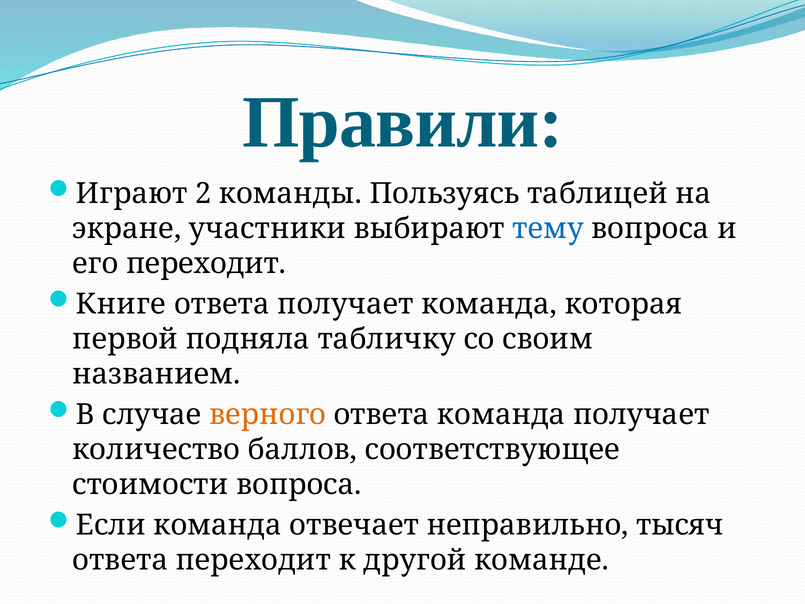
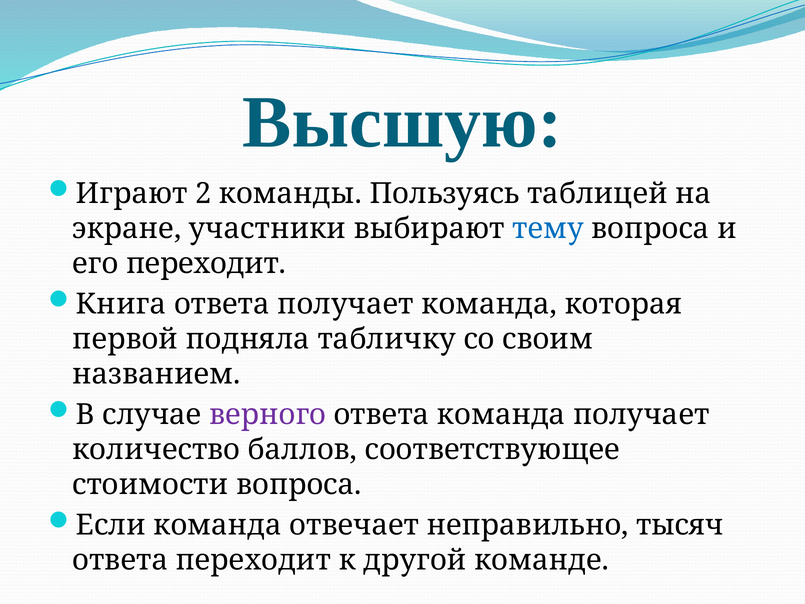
Правили: Правили -> Высшую
Книге: Книге -> Книга
верного colour: orange -> purple
